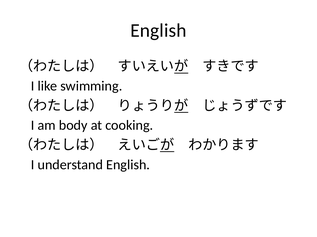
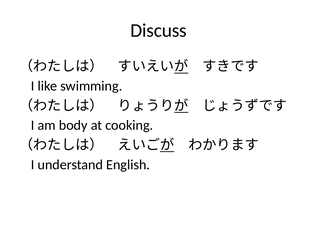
English at (158, 31): English -> Discuss
